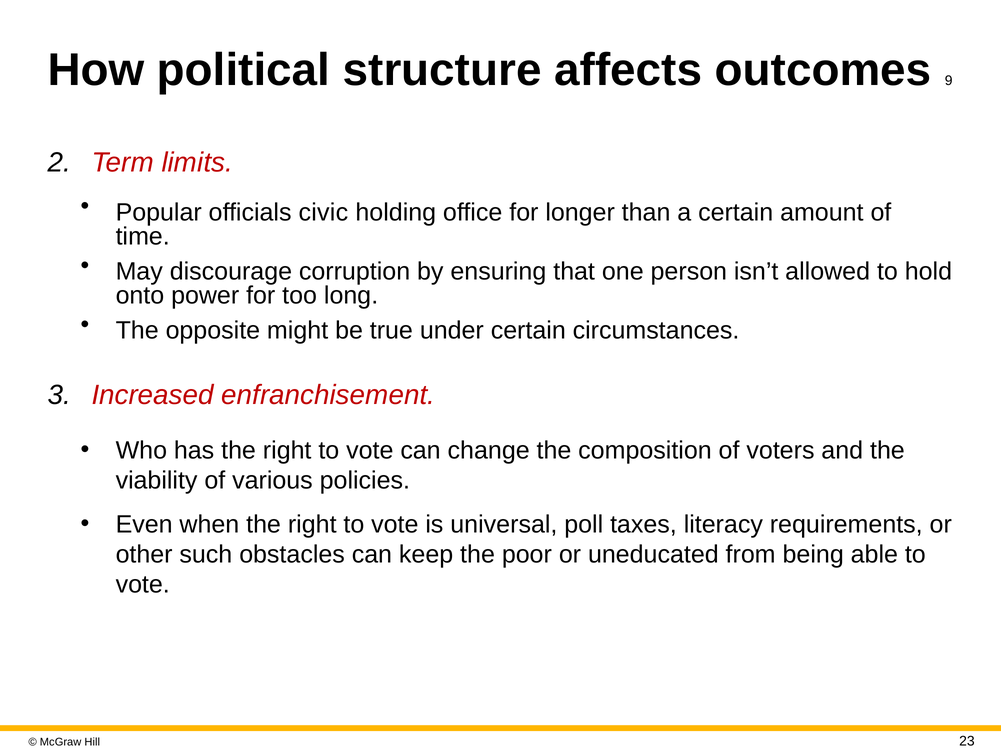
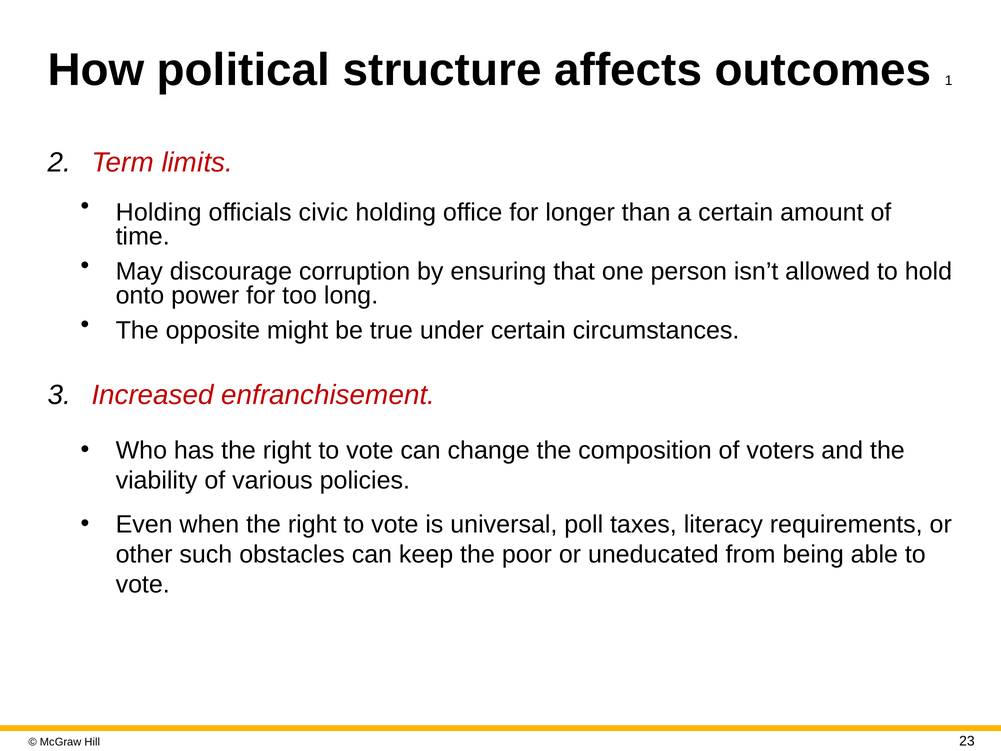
9: 9 -> 1
Popular at (159, 212): Popular -> Holding
